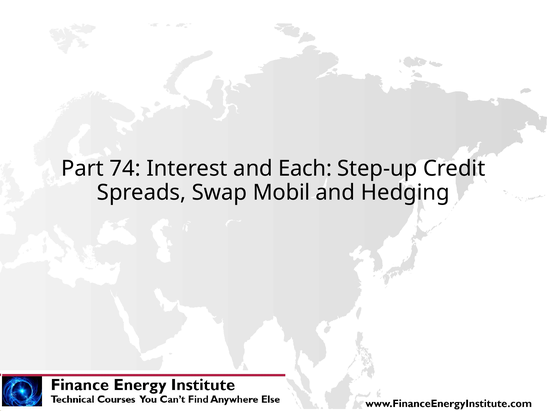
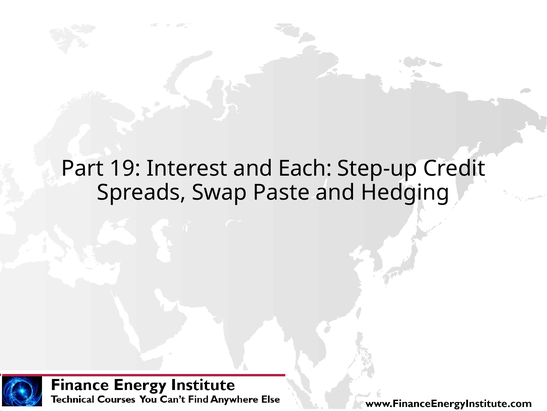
74: 74 -> 19
Mobil: Mobil -> Paste
